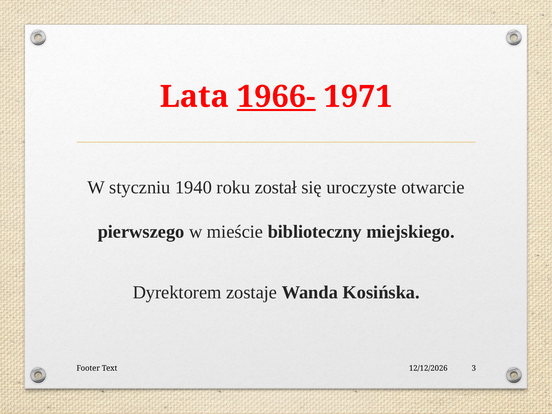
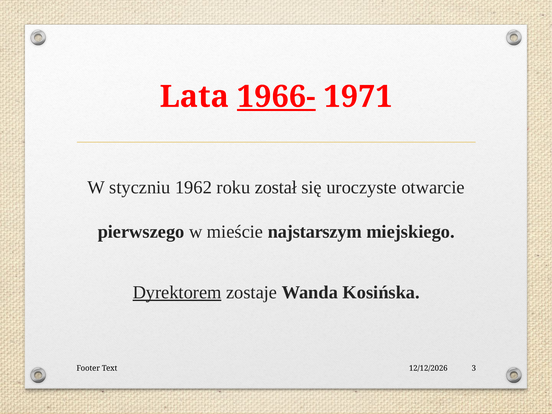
1940: 1940 -> 1962
biblioteczny: biblioteczny -> najstarszym
Dyrektorem underline: none -> present
